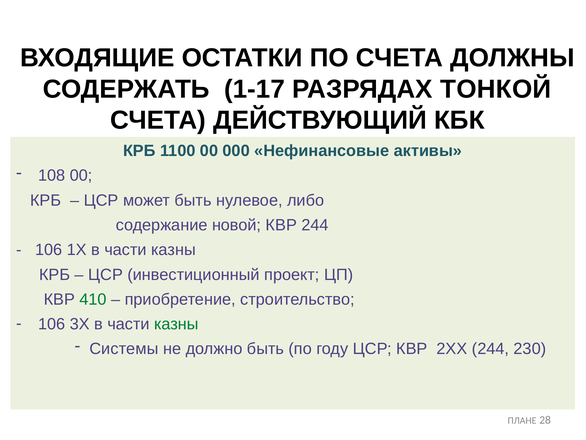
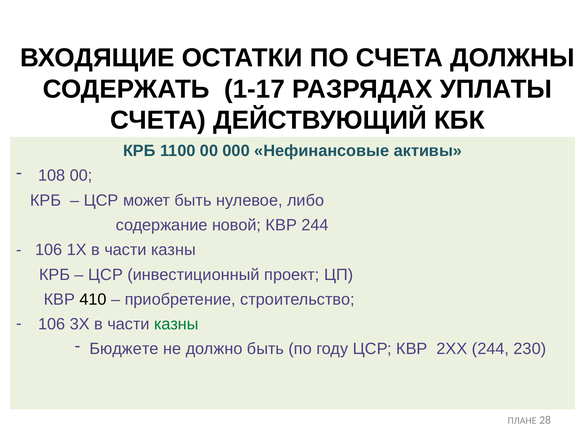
ТОНКОЙ: ТОНКОЙ -> УПЛАТЫ
410 colour: green -> black
Системы: Системы -> Бюджете
